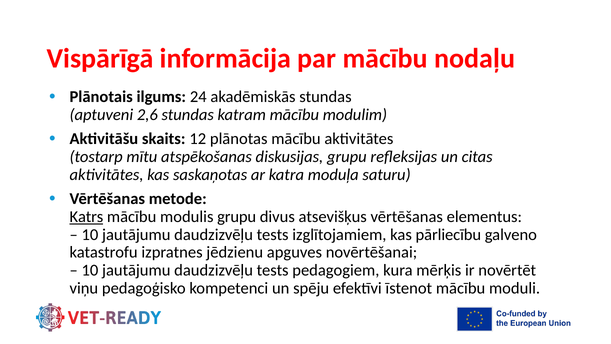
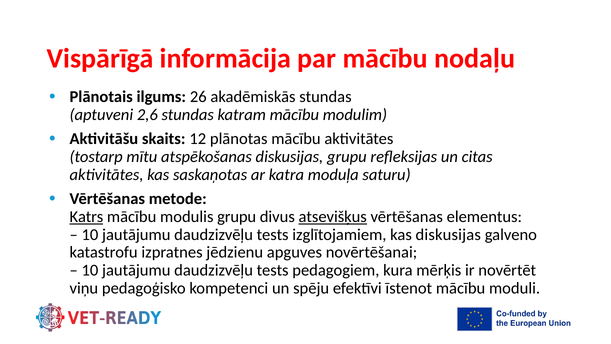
24: 24 -> 26
atsevišķus underline: none -> present
kas pārliecību: pārliecību -> diskusijas
